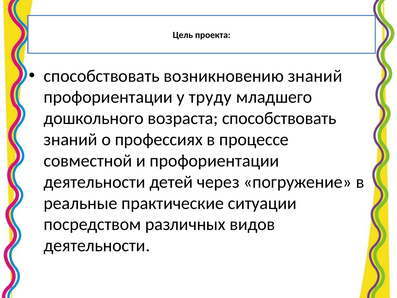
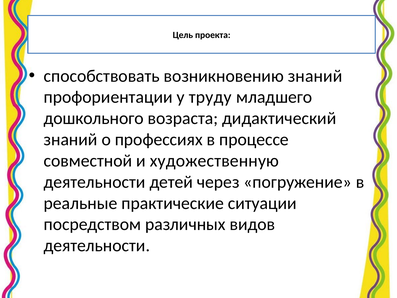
возраста способствовать: способствовать -> дидактический
и профориентации: профориентации -> художественную
